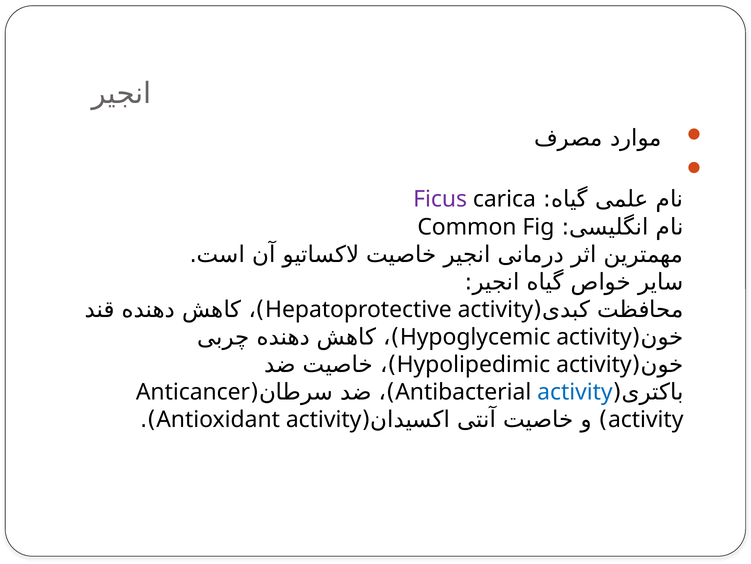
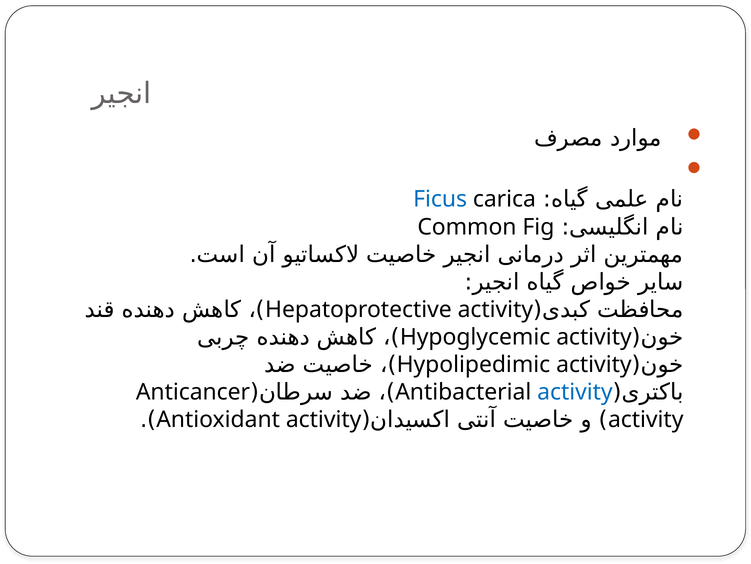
Ficus colour: purple -> blue
